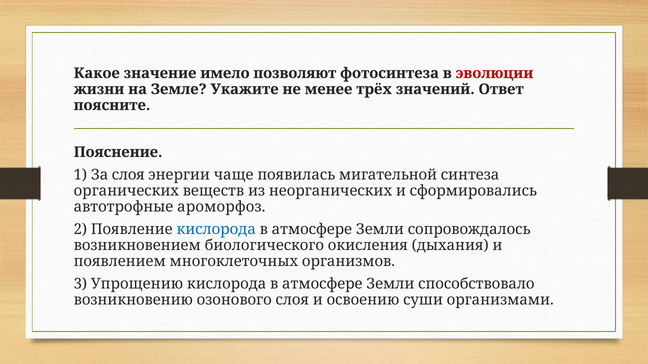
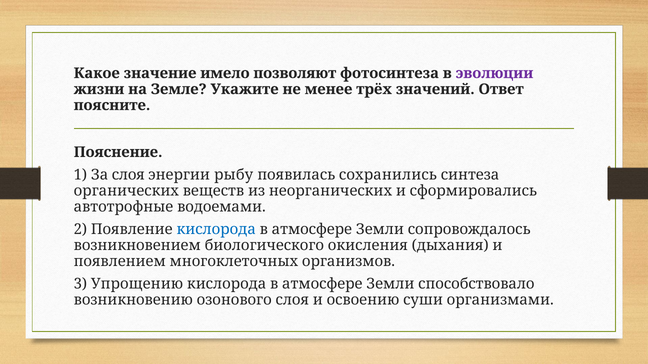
эволюции colour: red -> purple
чаще: чаще -> рыбу
мигательной: мигательной -> сохранились
ароморфоз: ароморфоз -> водоемами
